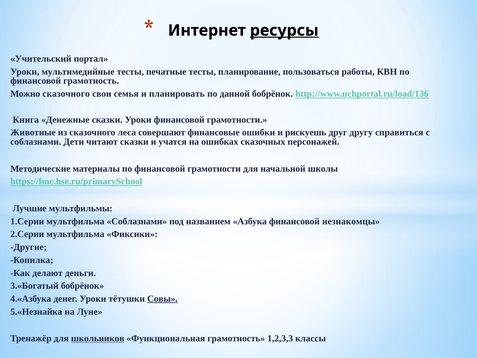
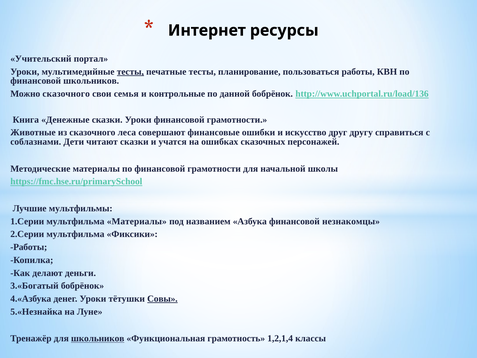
ресурсы underline: present -> none
тесты at (130, 72) underline: none -> present
финансовой грамотность: грамотность -> школьников
планировать: планировать -> контрольные
рискуешь: рискуешь -> искусство
мультфильма Соблазнами: Соблазнами -> Материалы
Другие at (29, 247): Другие -> Работы
1,2,3,3: 1,2,3,3 -> 1,2,1,4
